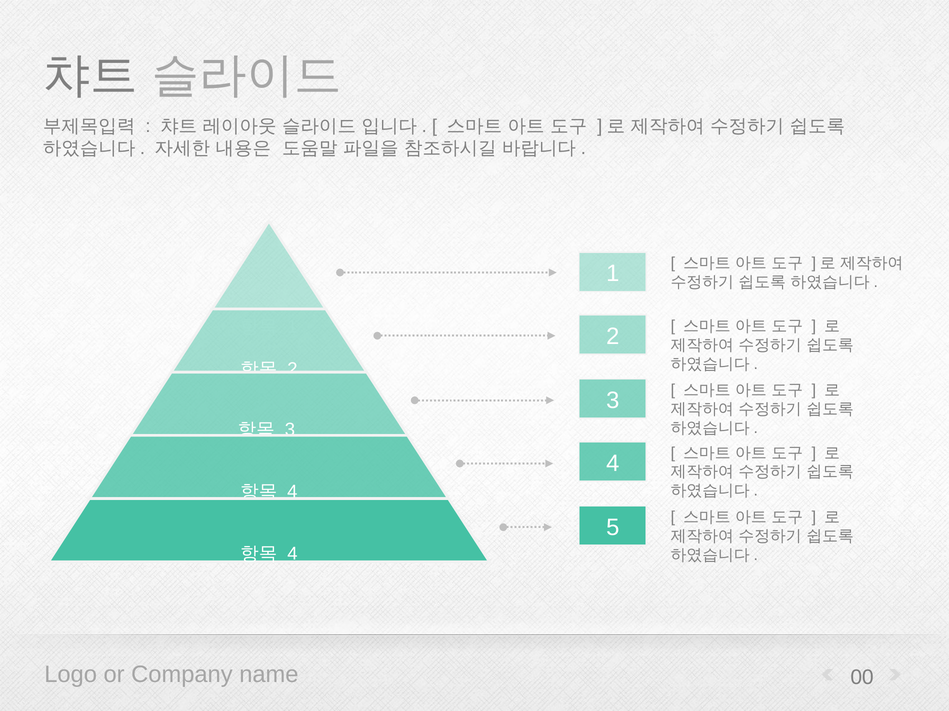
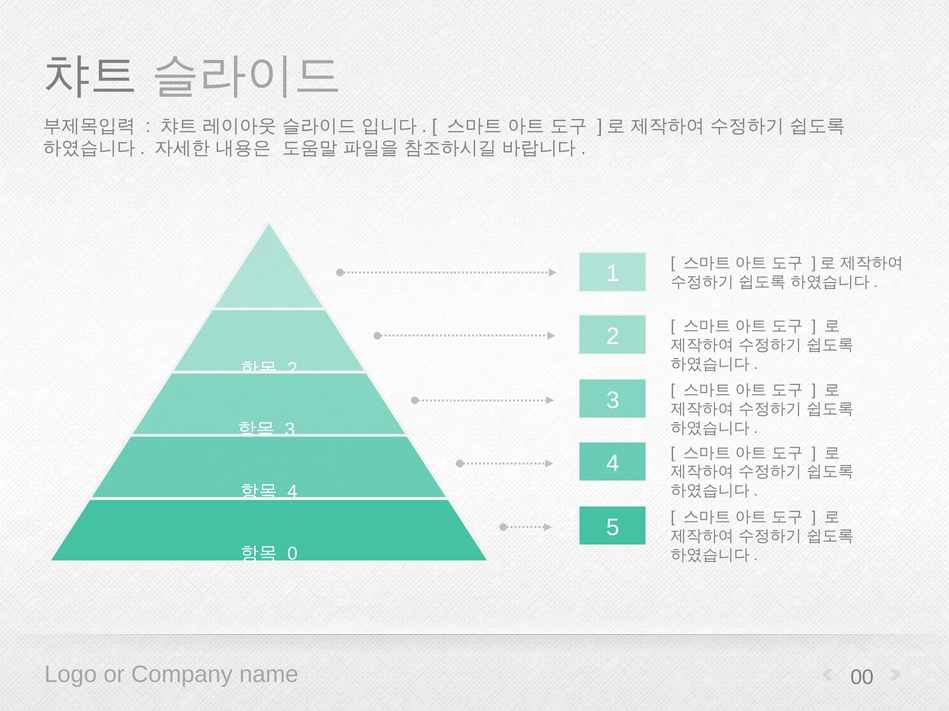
4 at (292, 554): 4 -> 0
